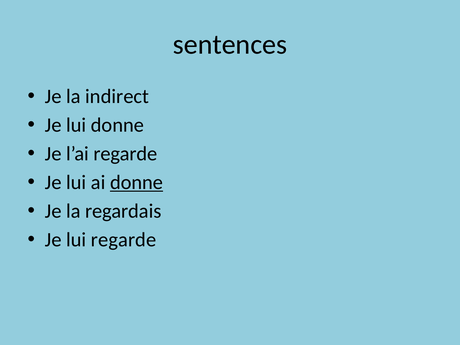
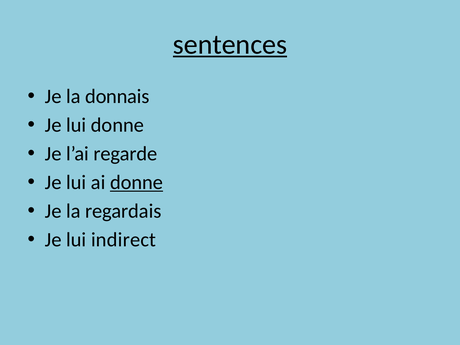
sentences underline: none -> present
indirect: indirect -> donnais
lui regarde: regarde -> indirect
